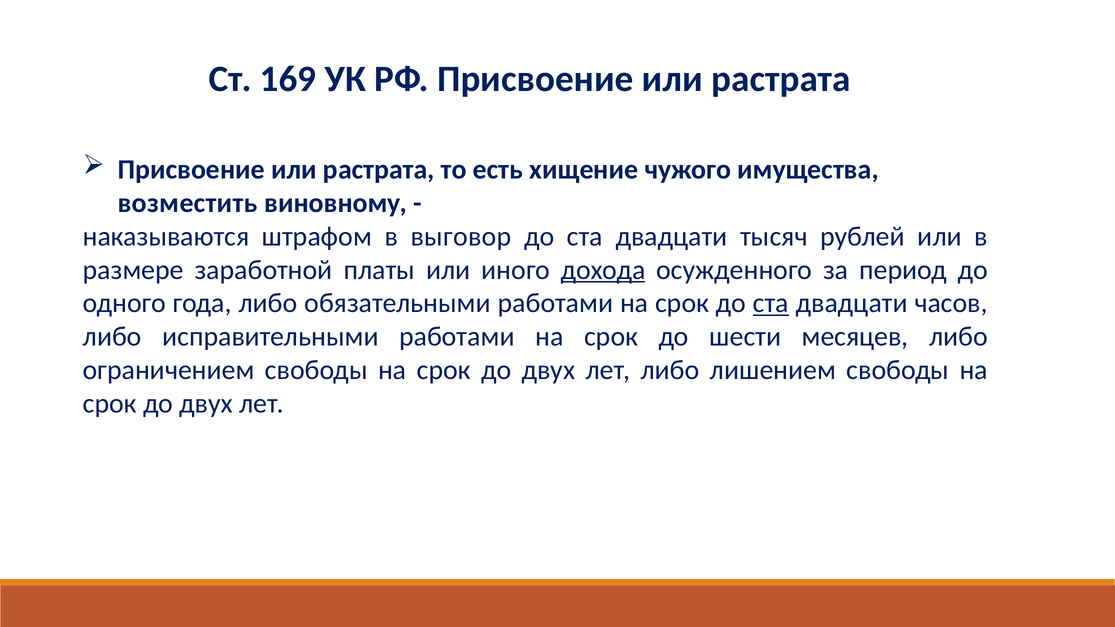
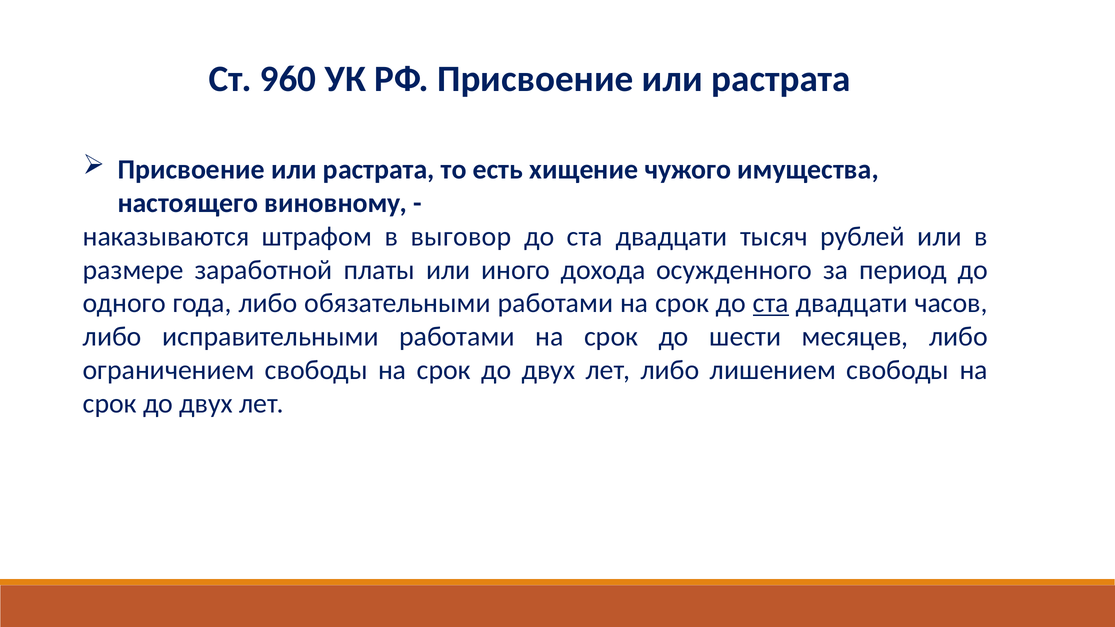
169: 169 -> 960
возместить: возместить -> настоящего
дохода underline: present -> none
